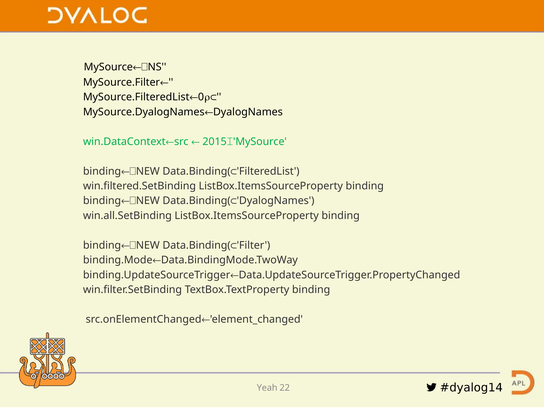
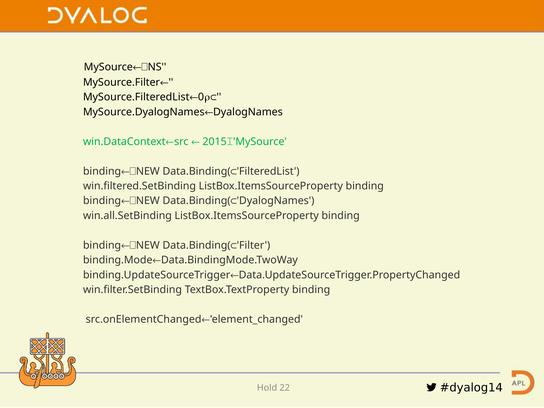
Yeah: Yeah -> Hold
